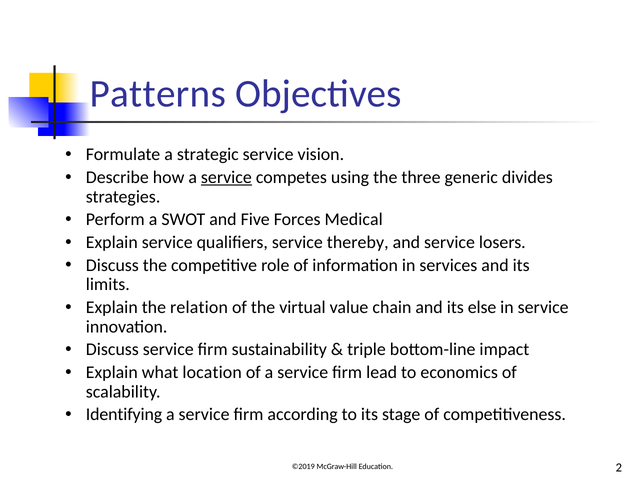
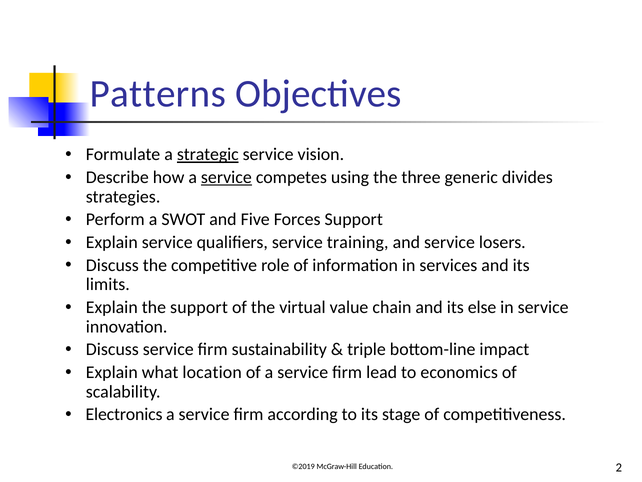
strategic underline: none -> present
Forces Medical: Medical -> Support
thereby: thereby -> training
the relation: relation -> support
Identifying: Identifying -> Electronics
